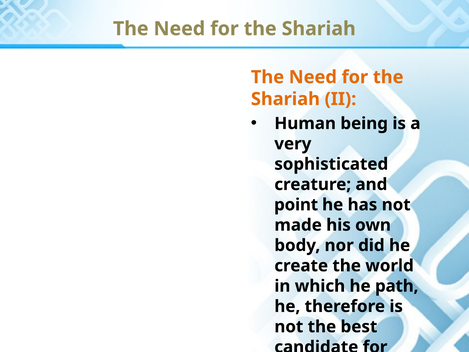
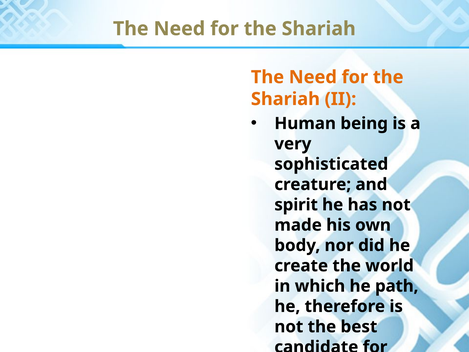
point: point -> spirit
